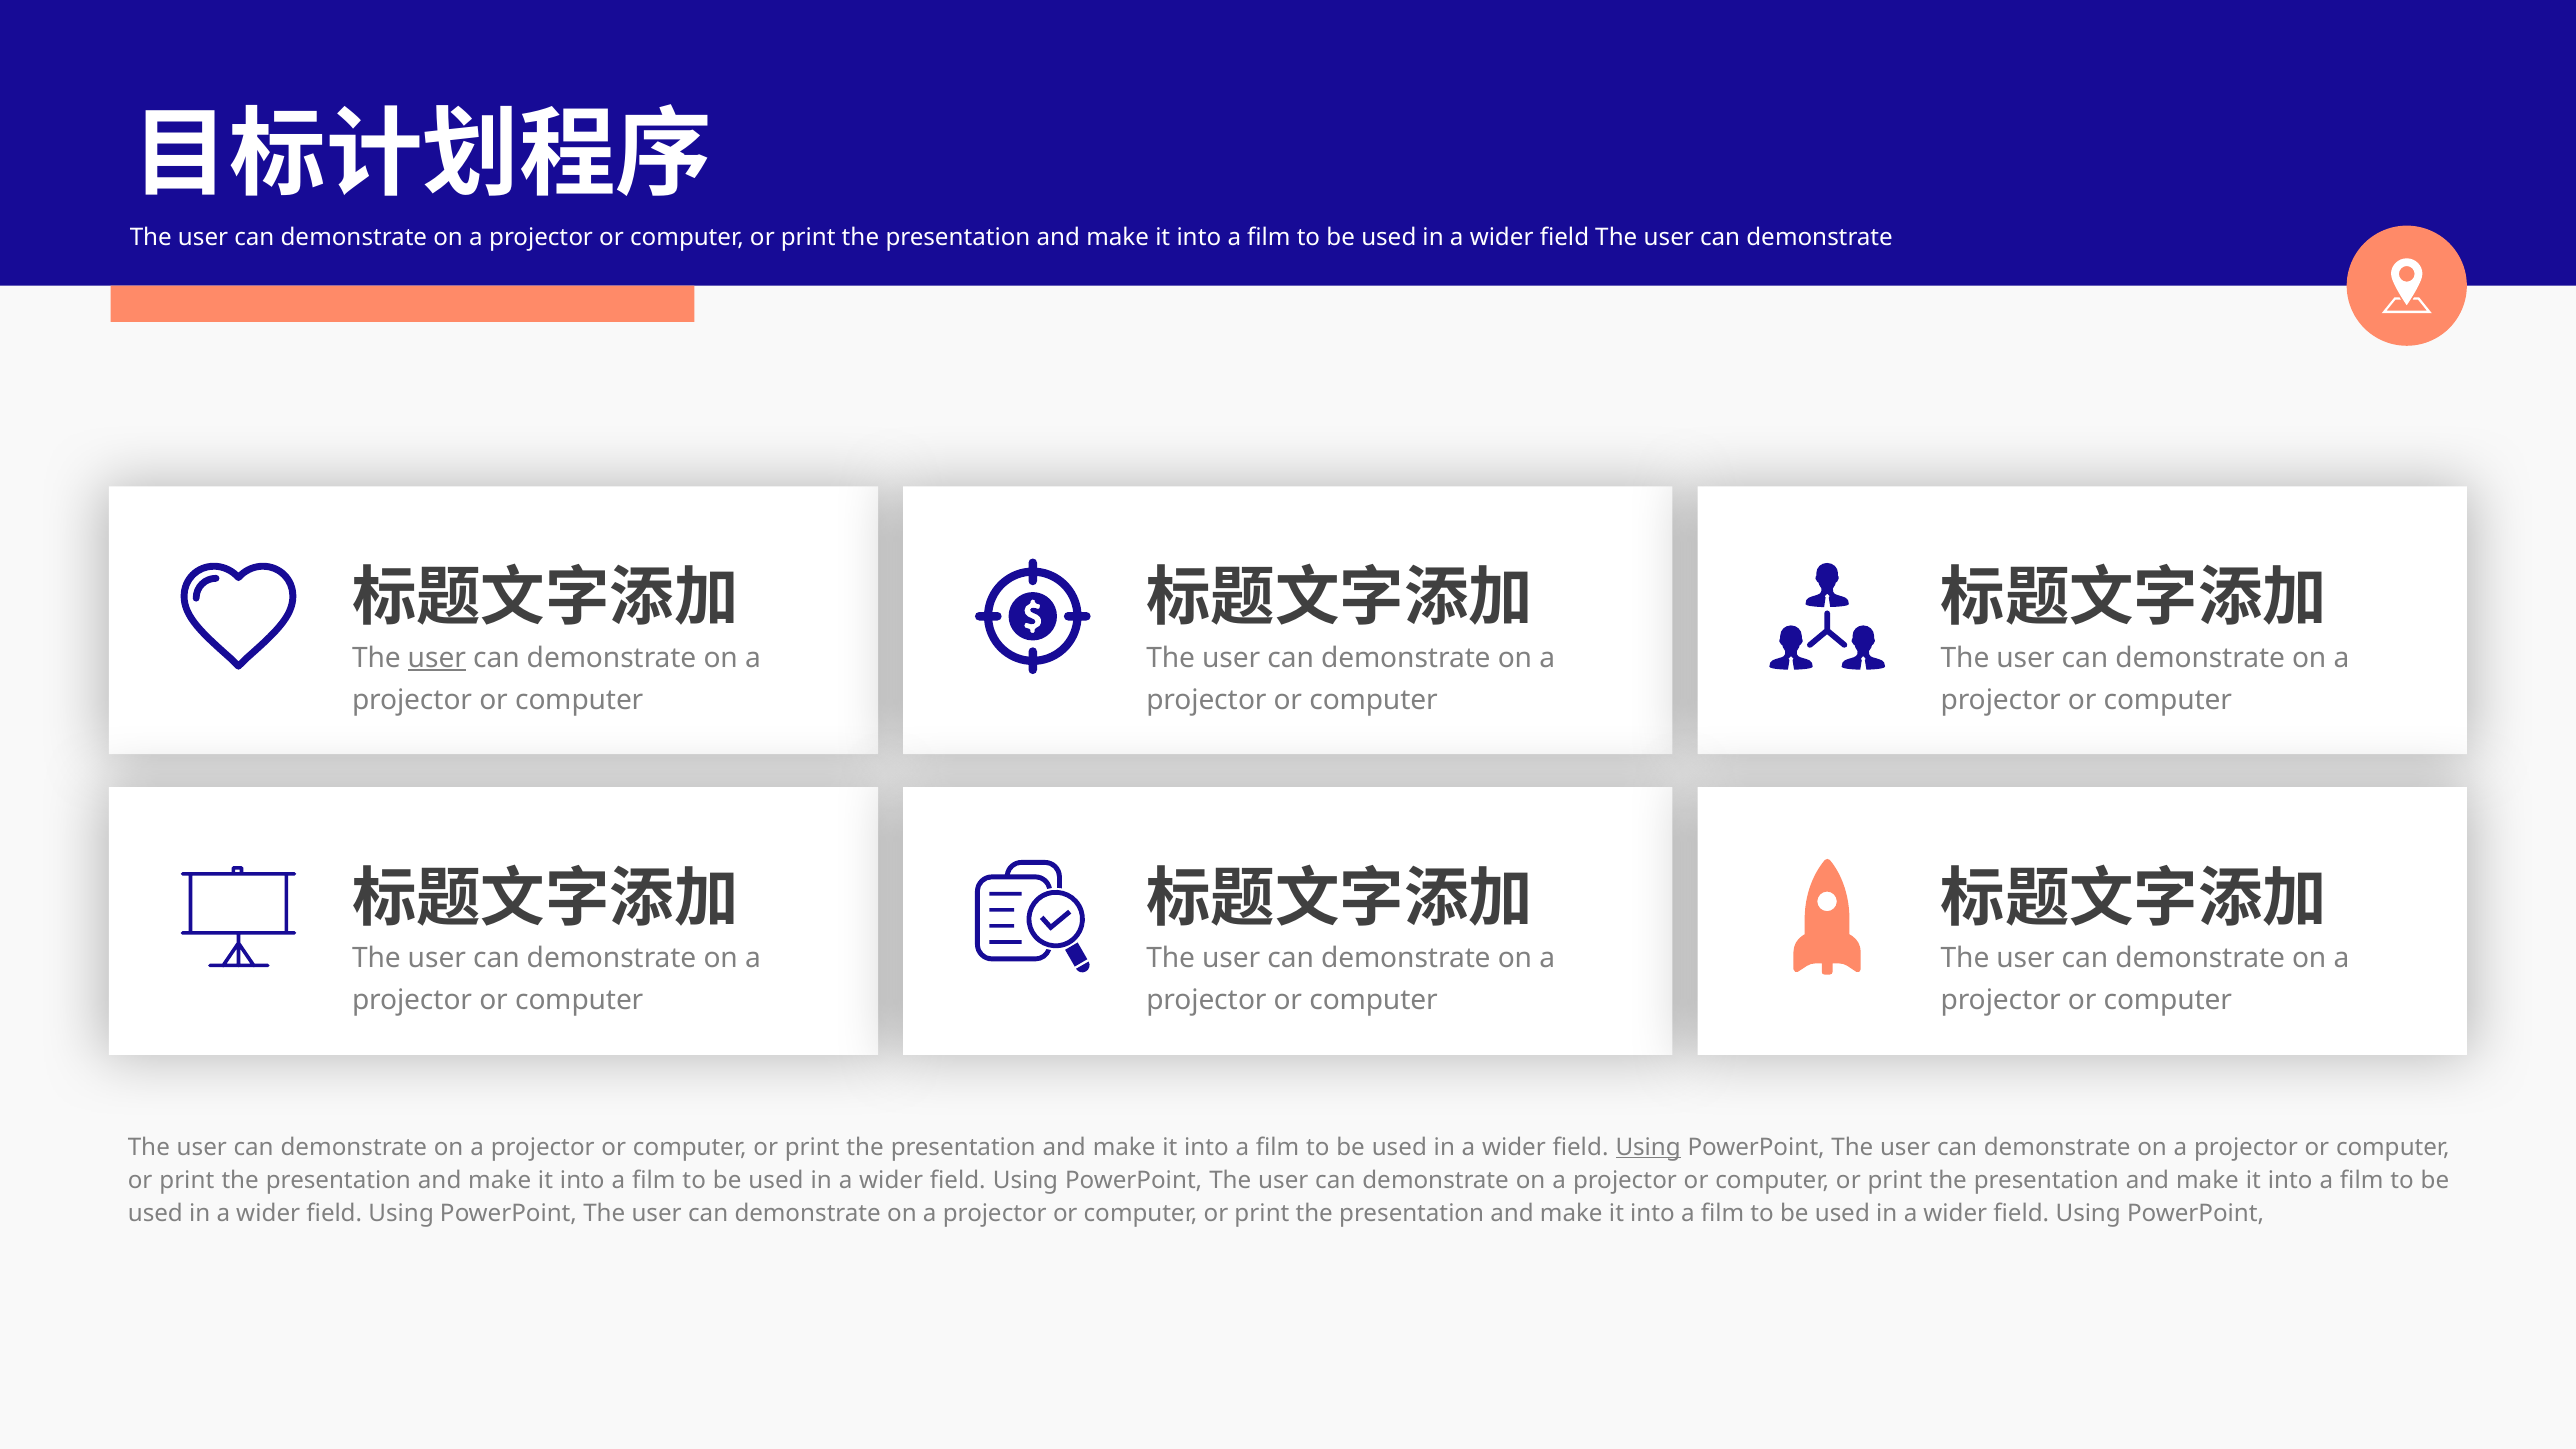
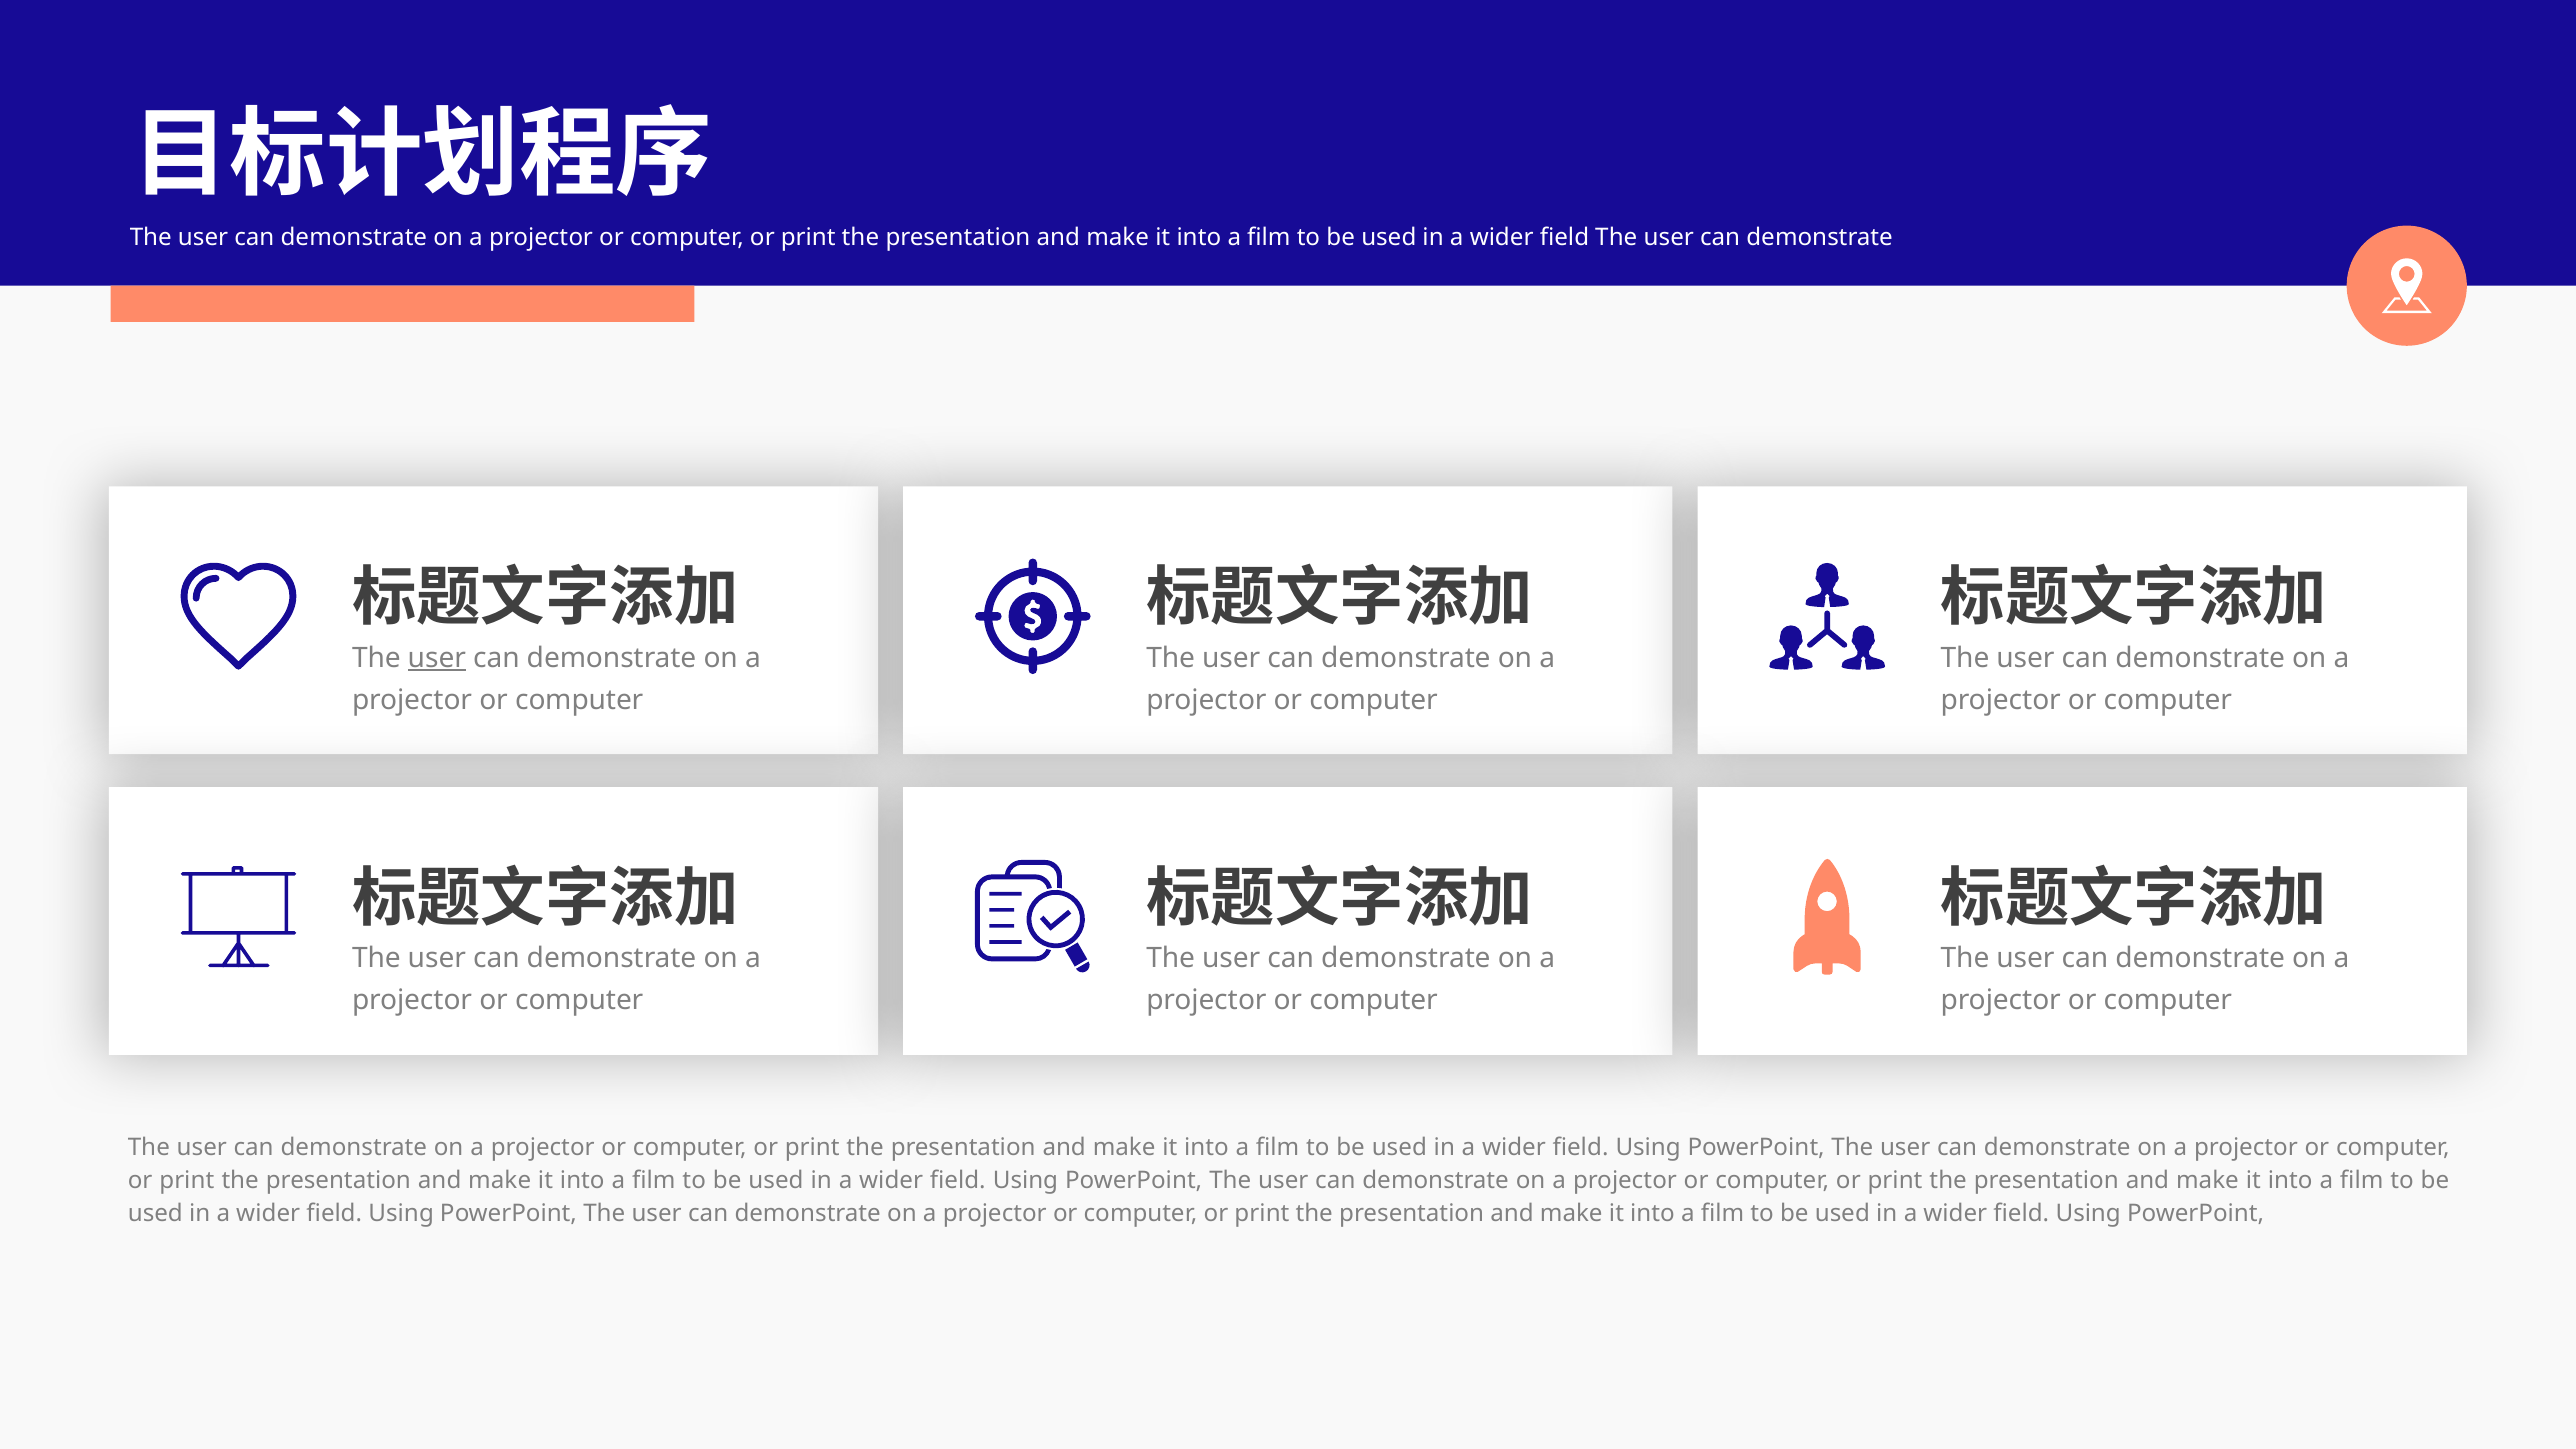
Using at (1648, 1147) underline: present -> none
